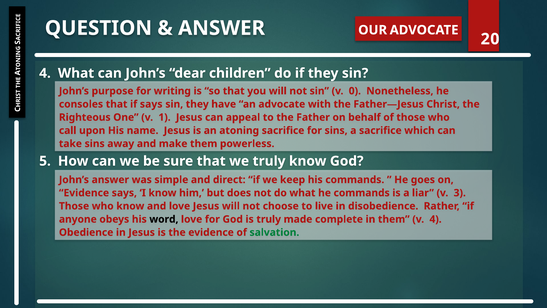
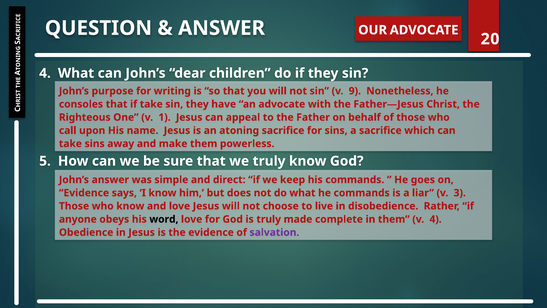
0: 0 -> 9
if says: says -> take
salvation colour: green -> purple
